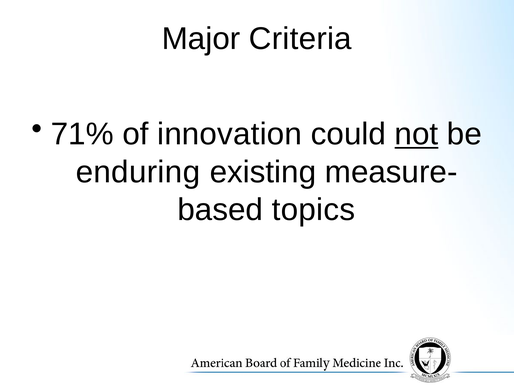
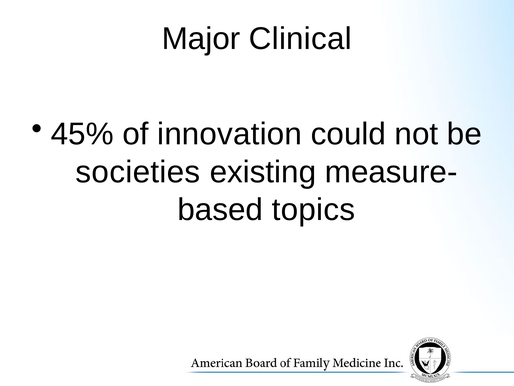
Criteria: Criteria -> Clinical
71%: 71% -> 45%
not underline: present -> none
enduring: enduring -> societies
